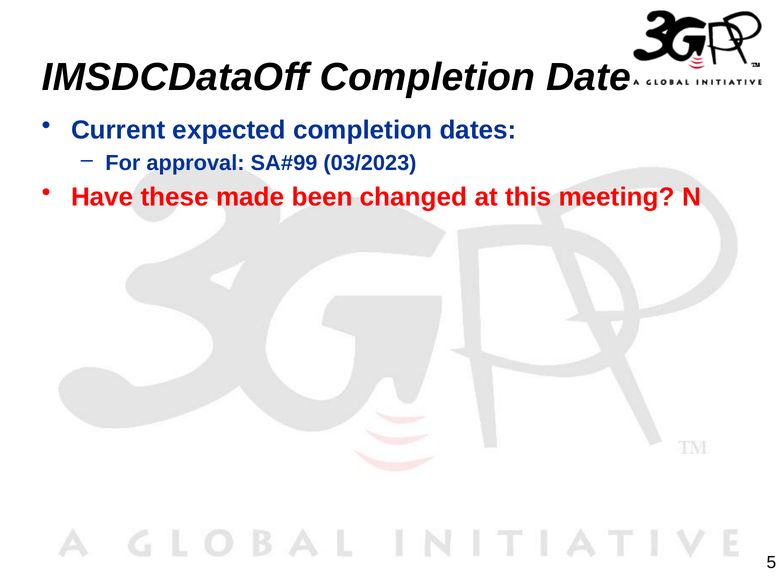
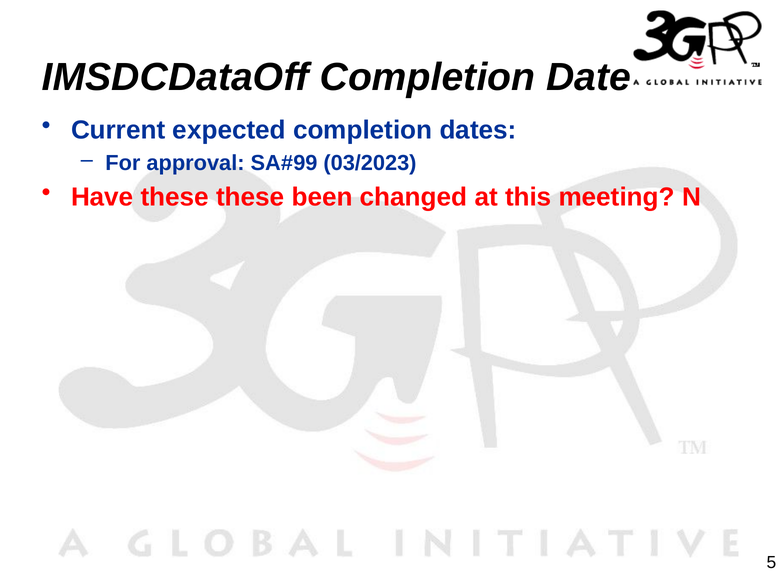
these made: made -> these
